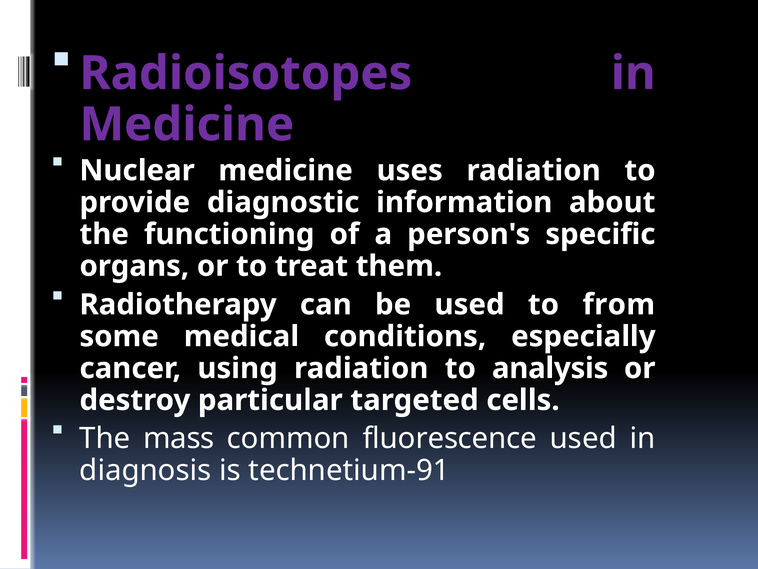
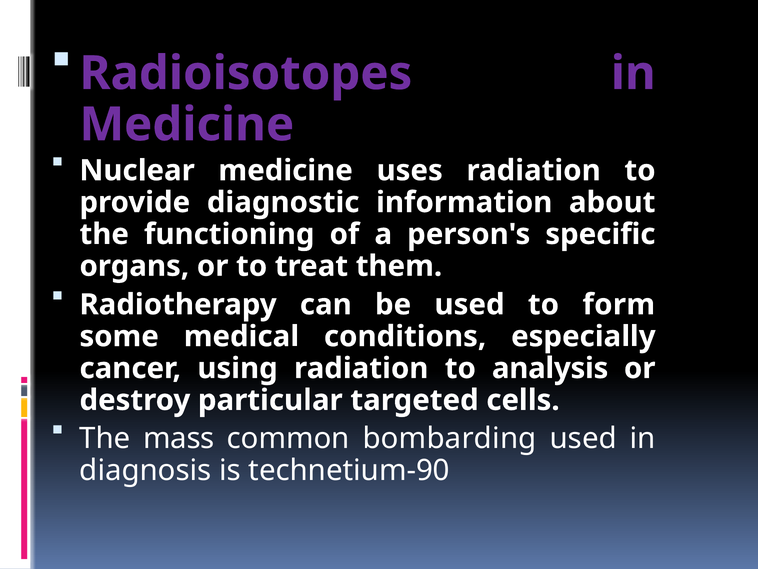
from: from -> form
fluorescence: fluorescence -> bombarding
technetium-91: technetium-91 -> technetium-90
